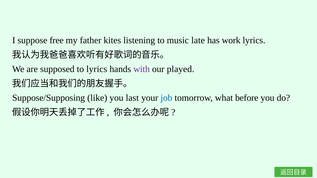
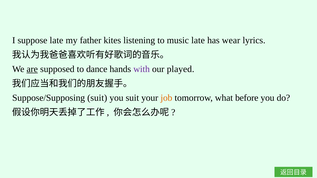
suppose free: free -> late
work: work -> wear
are underline: none -> present
to lyrics: lyrics -> dance
Suppose/Supposing like: like -> suit
you last: last -> suit
job colour: blue -> orange
